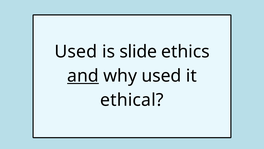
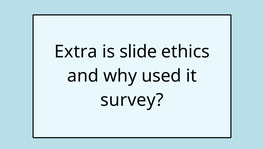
Used at (76, 51): Used -> Extra
and underline: present -> none
ethical: ethical -> survey
